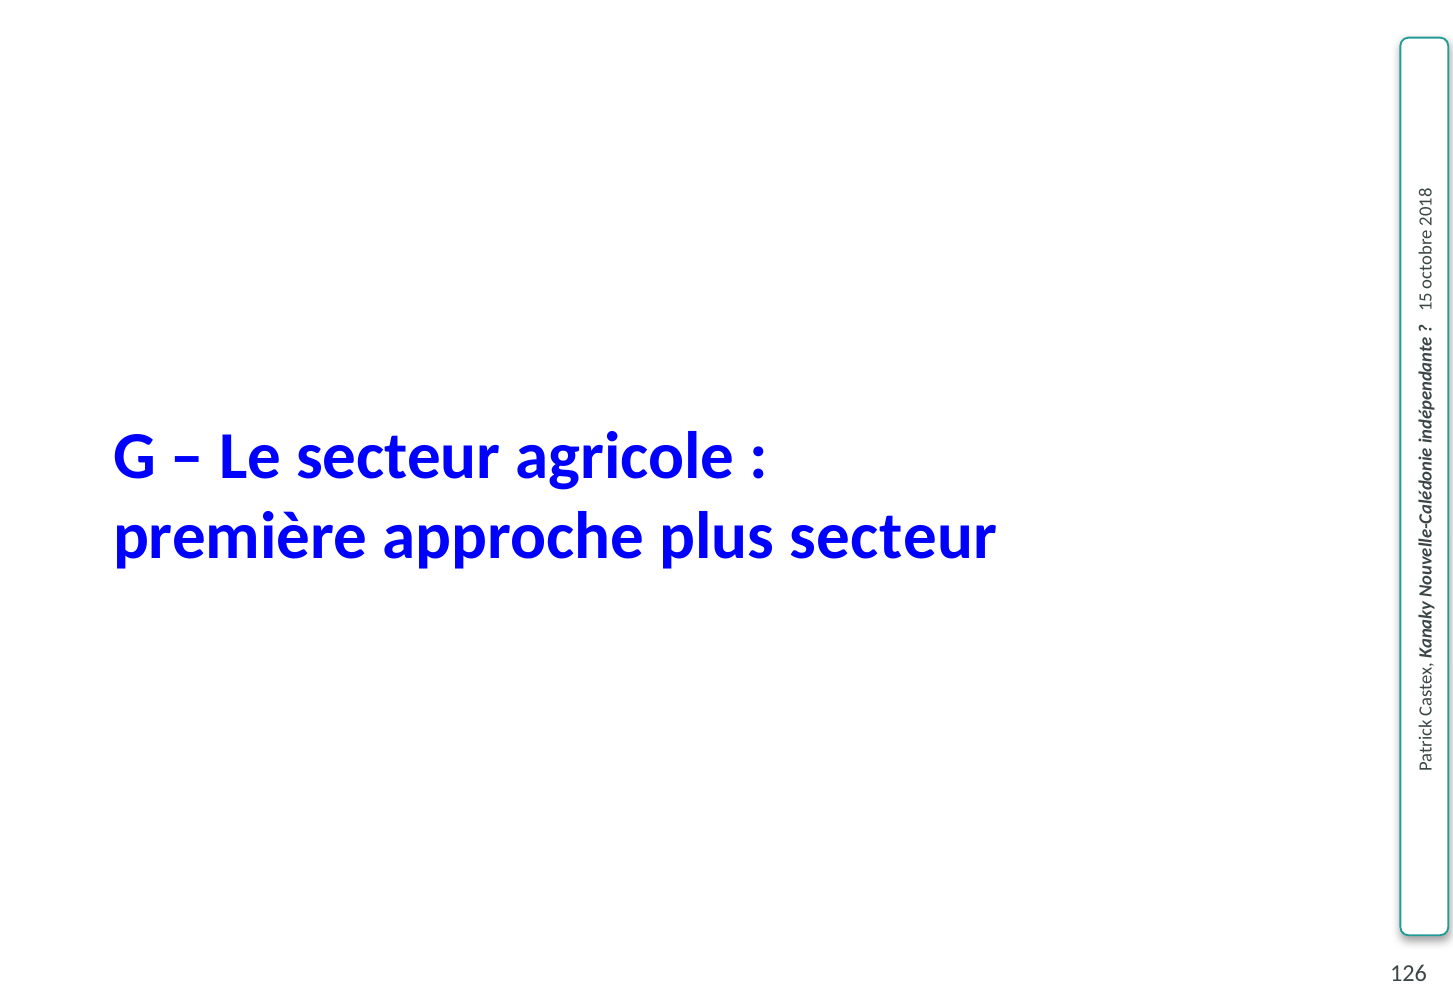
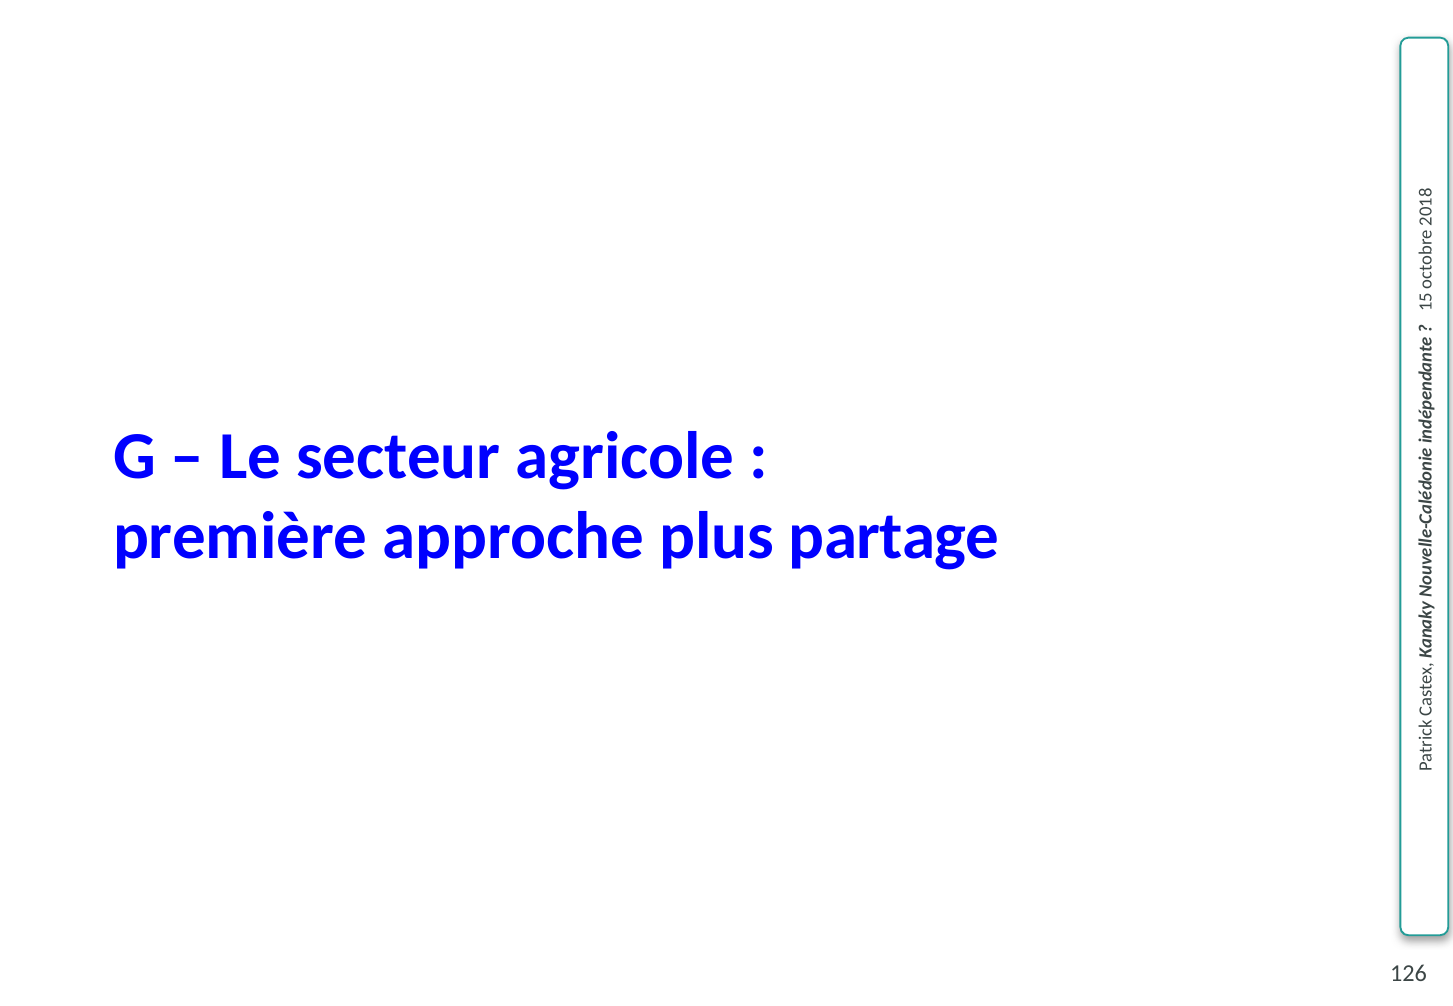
plus secteur: secteur -> partage
